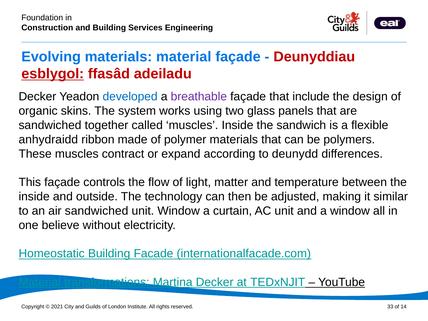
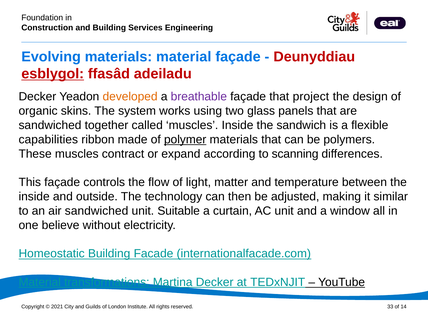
developed colour: blue -> orange
include: include -> project
anhydraidd: anhydraidd -> capabilities
polymer underline: none -> present
deunydd: deunydd -> scanning
unit Window: Window -> Suitable
